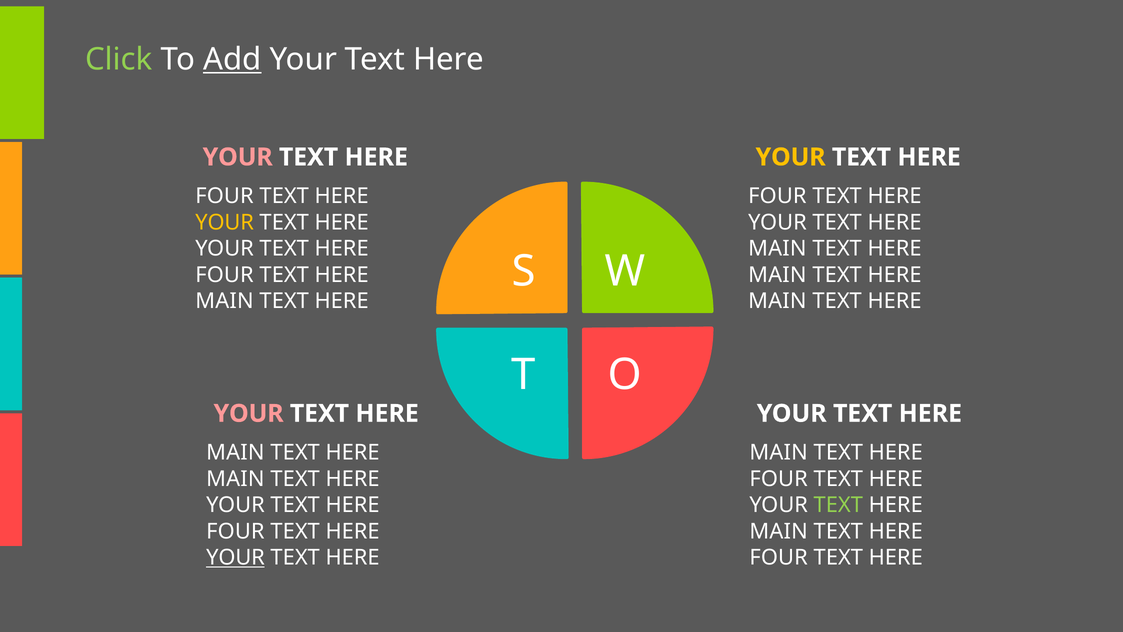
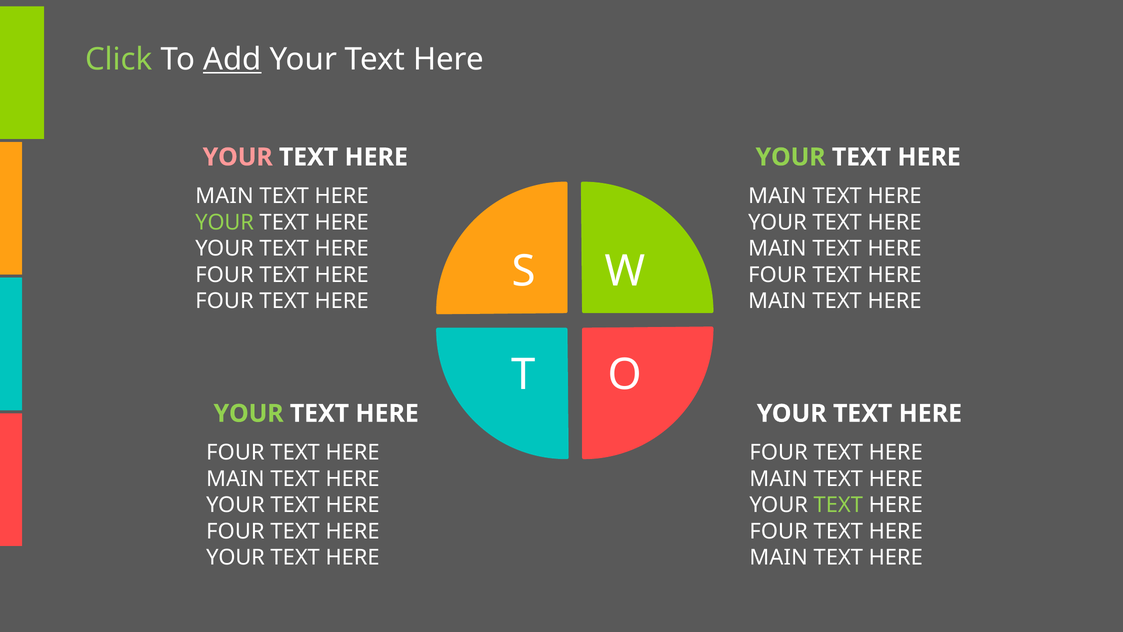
YOUR at (791, 157) colour: yellow -> light green
FOUR at (224, 196): FOUR -> MAIN
FOUR at (777, 196): FOUR -> MAIN
YOUR at (225, 222) colour: yellow -> light green
MAIN at (777, 275): MAIN -> FOUR
MAIN at (224, 301): MAIN -> FOUR
YOUR at (249, 413) colour: pink -> light green
MAIN at (235, 452): MAIN -> FOUR
MAIN at (779, 452): MAIN -> FOUR
FOUR at (779, 479): FOUR -> MAIN
MAIN at (779, 531): MAIN -> FOUR
YOUR at (236, 557) underline: present -> none
FOUR at (779, 557): FOUR -> MAIN
